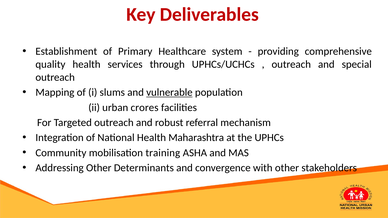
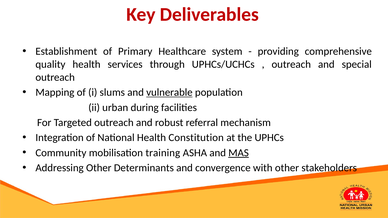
crores: crores -> during
Maharashtra: Maharashtra -> Constitution
MAS underline: none -> present
